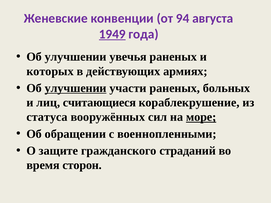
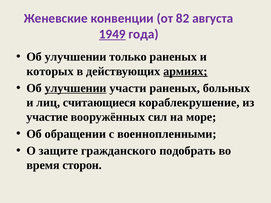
94: 94 -> 82
увечья: увечья -> только
армиях underline: none -> present
статуса: статуса -> участие
море underline: present -> none
страданий: страданий -> подобрать
